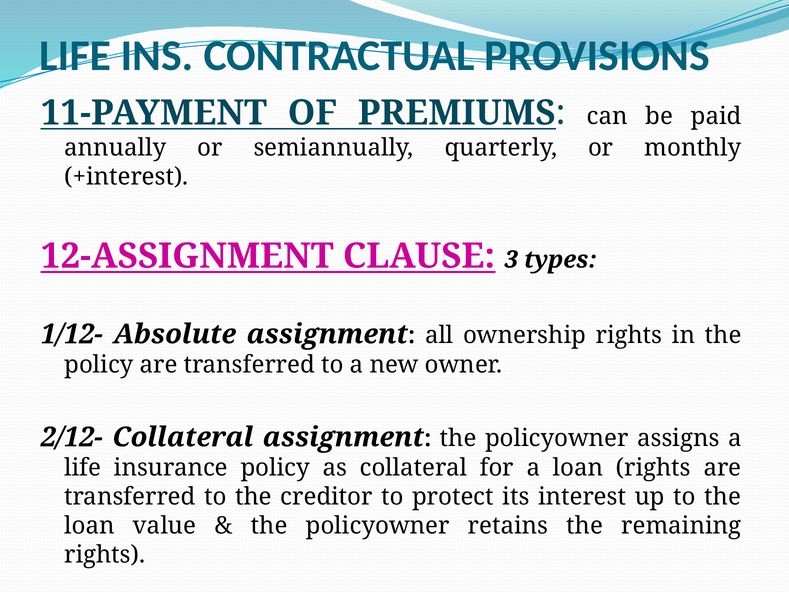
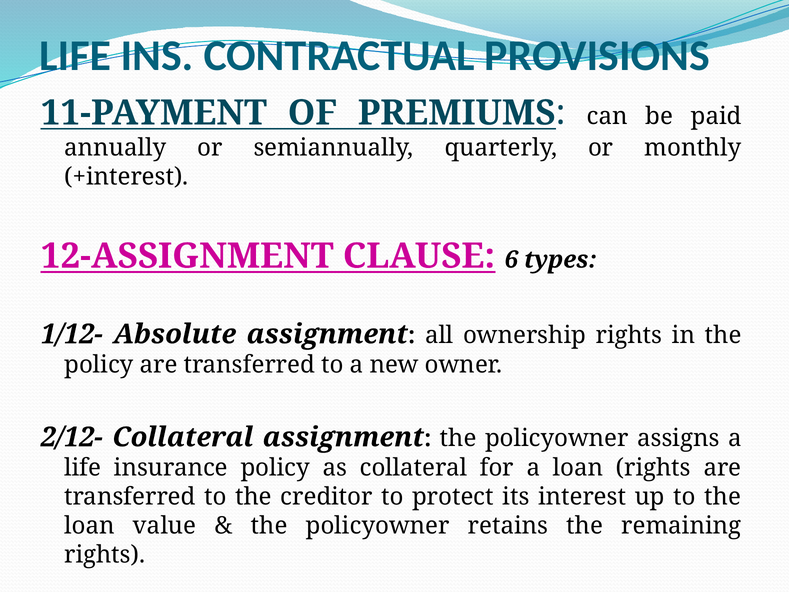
3: 3 -> 6
